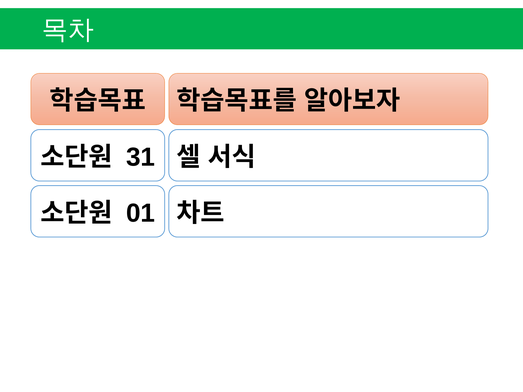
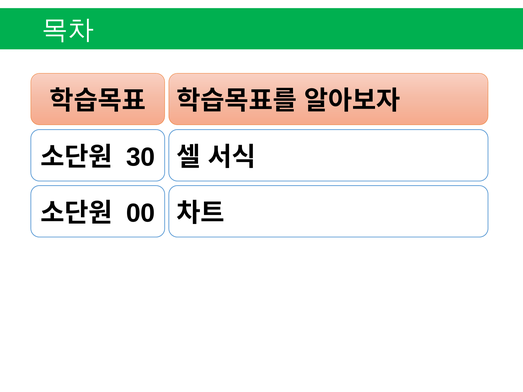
31: 31 -> 30
01: 01 -> 00
